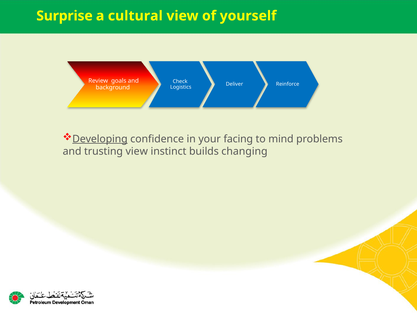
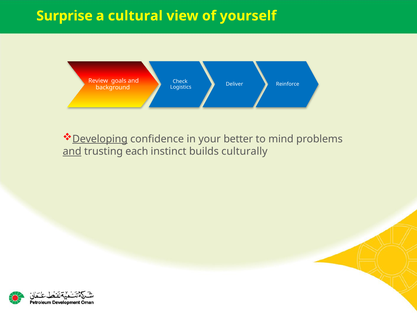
facing: facing -> better
and at (72, 151) underline: none -> present
trusting view: view -> each
changing: changing -> culturally
